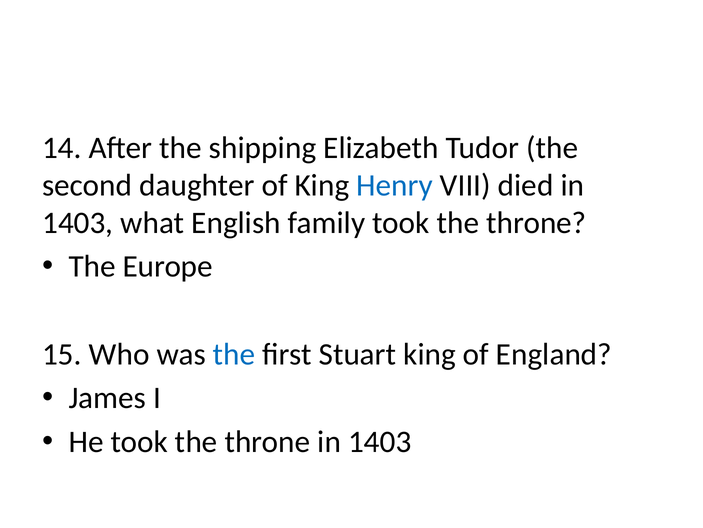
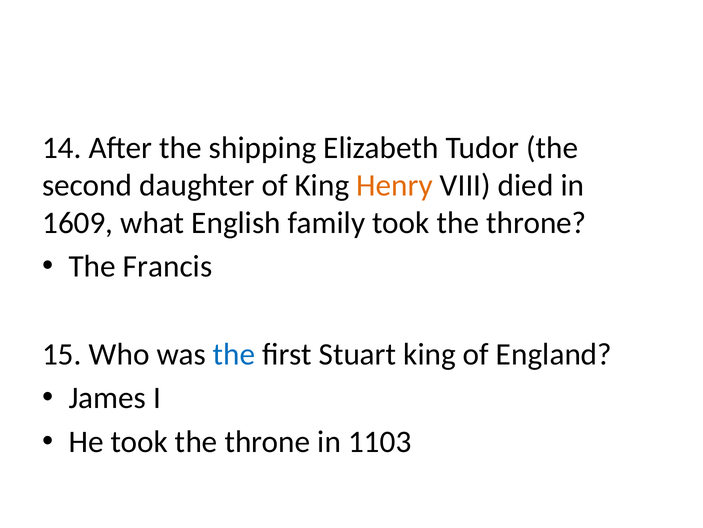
Henry colour: blue -> orange
1403 at (78, 222): 1403 -> 1609
Europe: Europe -> Francis
throne in 1403: 1403 -> 1103
